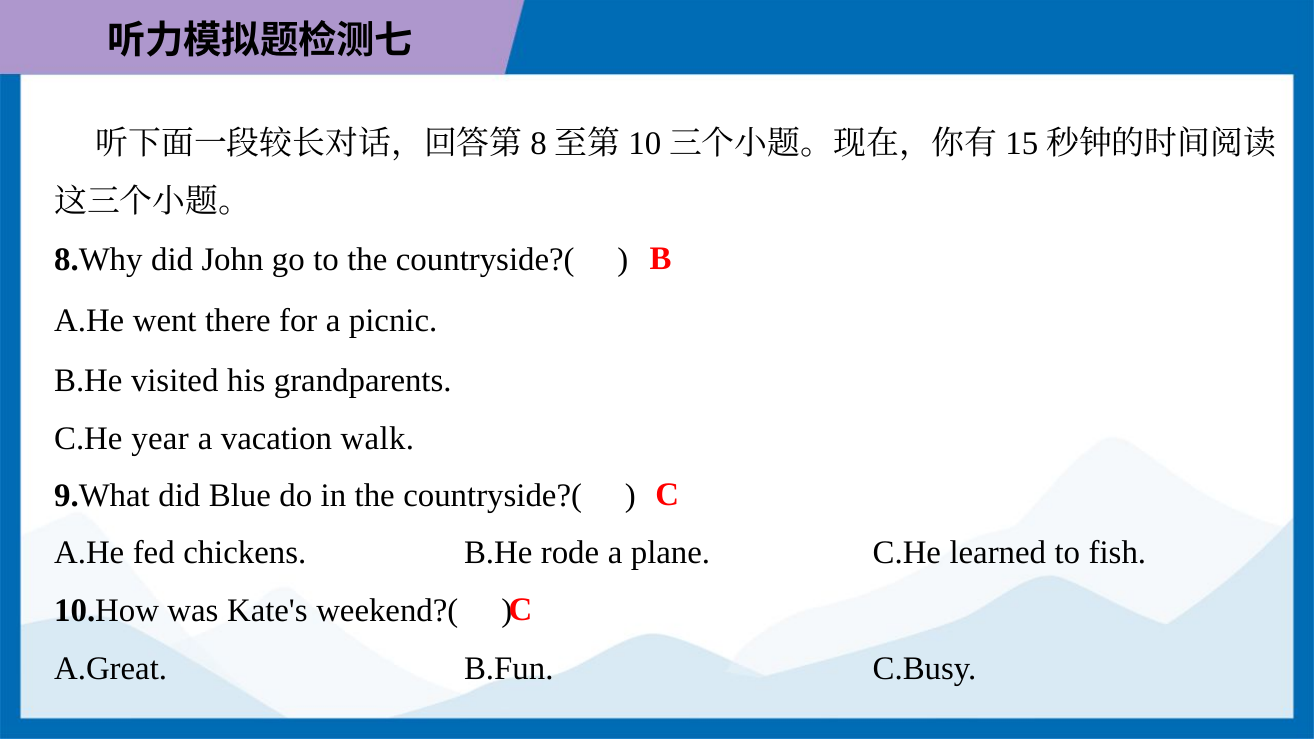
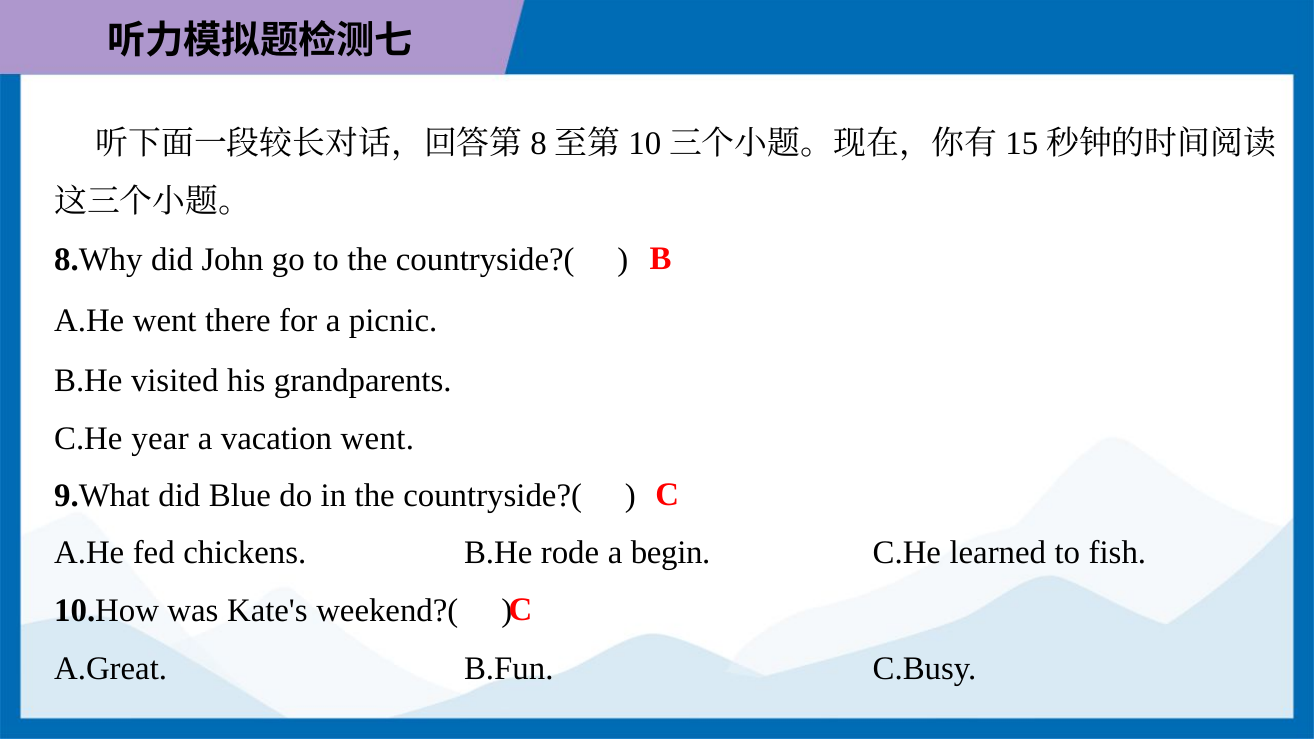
vacation walk: walk -> went
plane: plane -> begin
